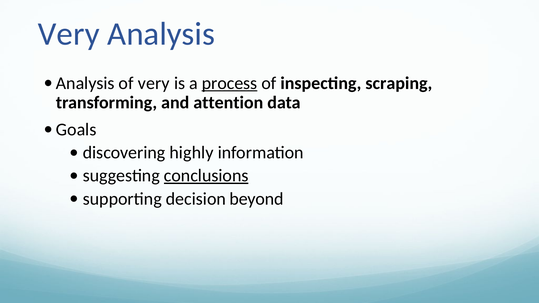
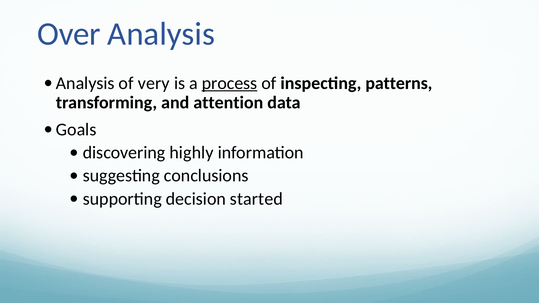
Very at (69, 34): Very -> Over
scraping: scraping -> patterns
conclusions underline: present -> none
beyond: beyond -> started
